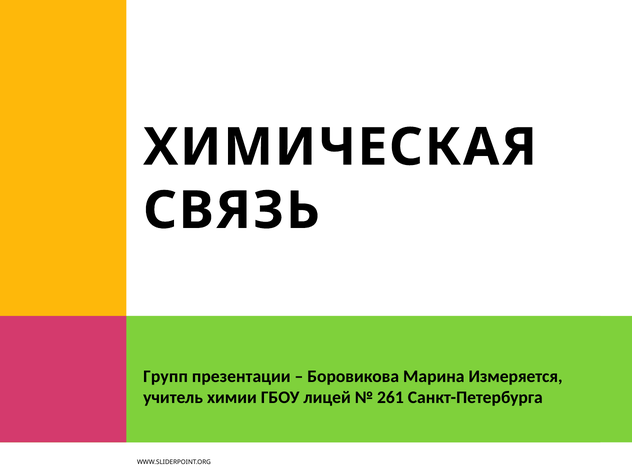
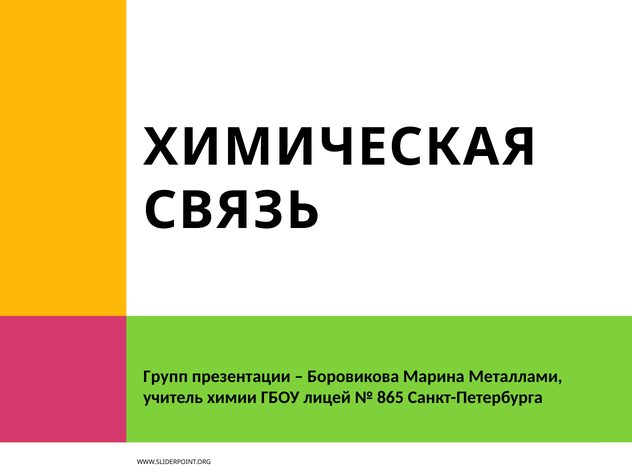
Измеряется: Измеряется -> Металлами
261: 261 -> 865
